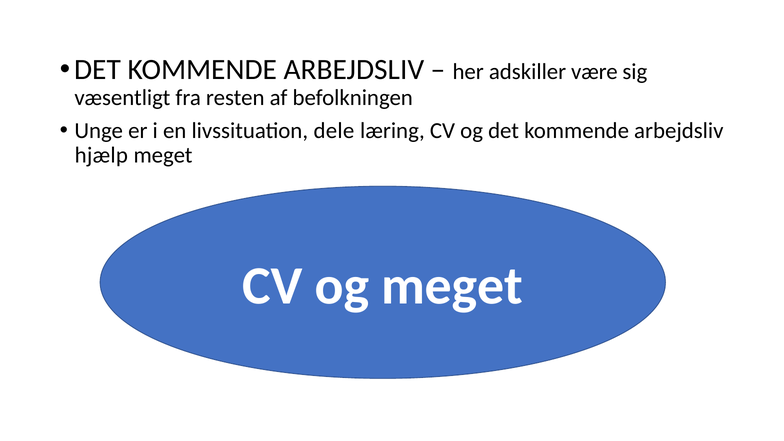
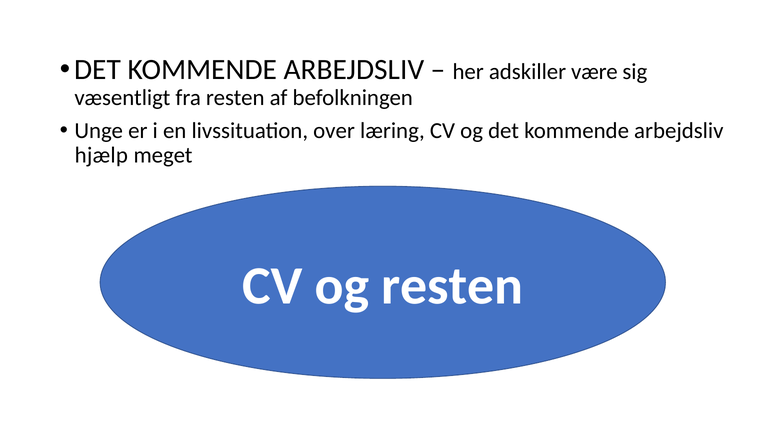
dele: dele -> over
og meget: meget -> resten
